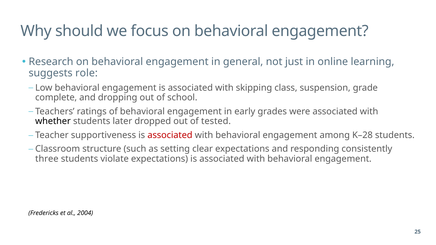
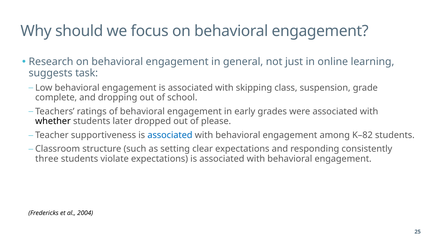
role: role -> task
tested: tested -> please
associated at (170, 135) colour: red -> blue
K–28: K–28 -> K–82
